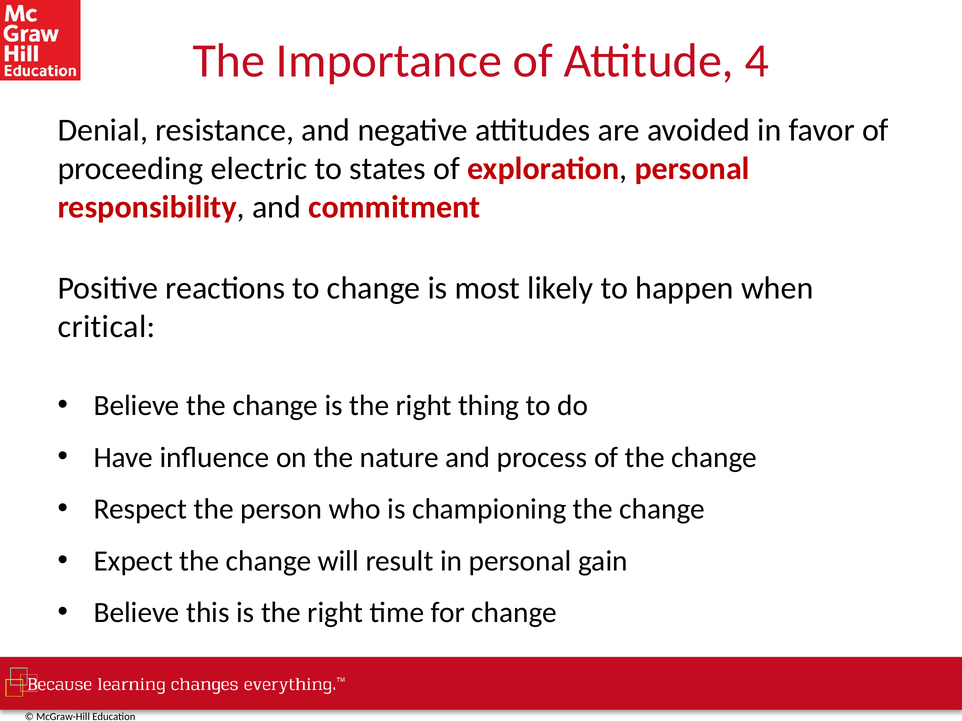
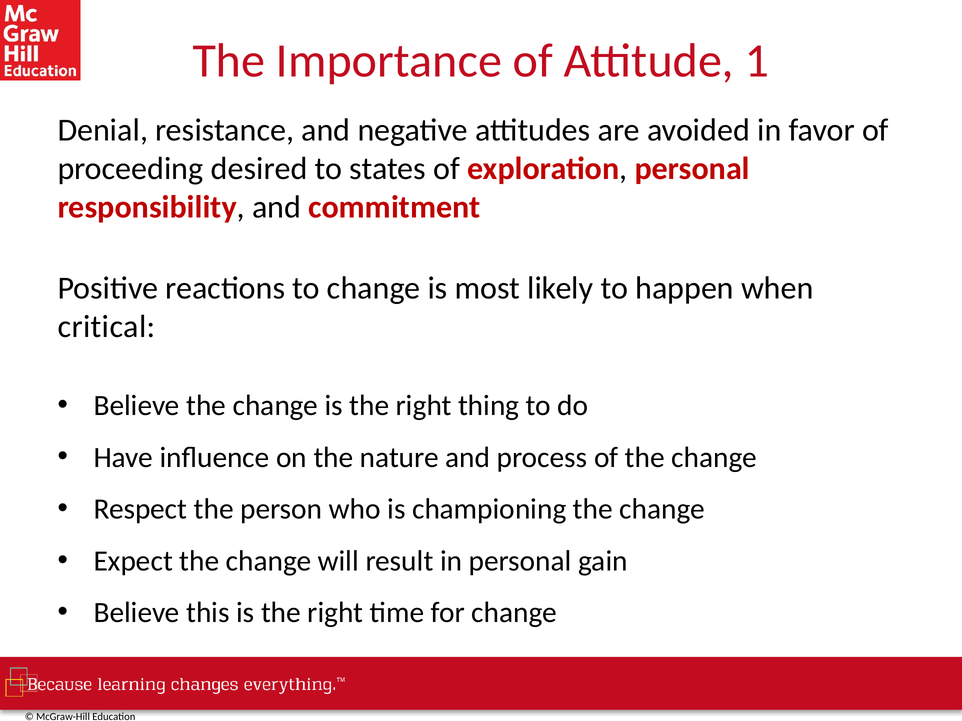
4: 4 -> 1
electric: electric -> desired
